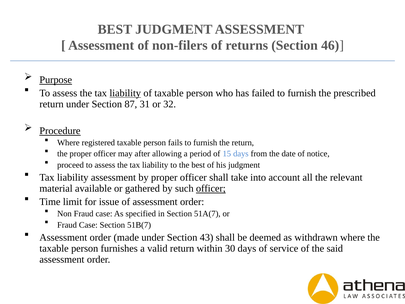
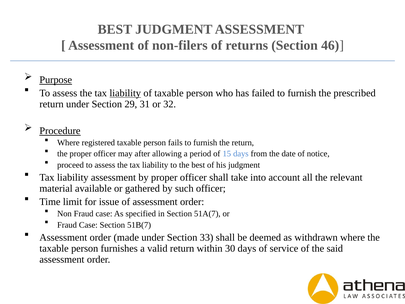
87: 87 -> 29
officer at (211, 188) underline: present -> none
43: 43 -> 33
